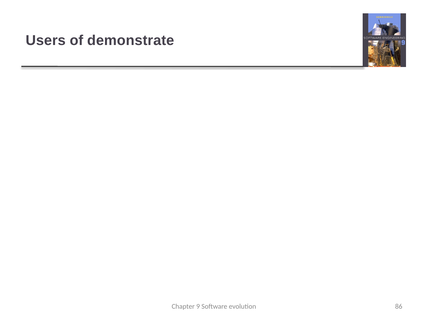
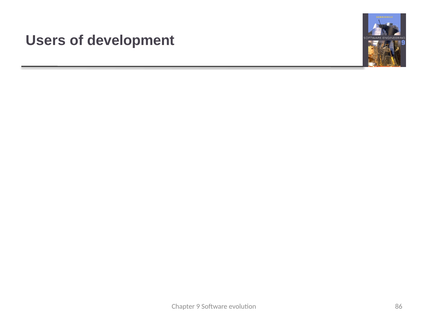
demonstrate: demonstrate -> development
